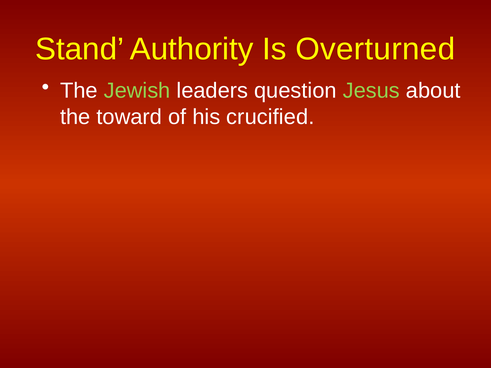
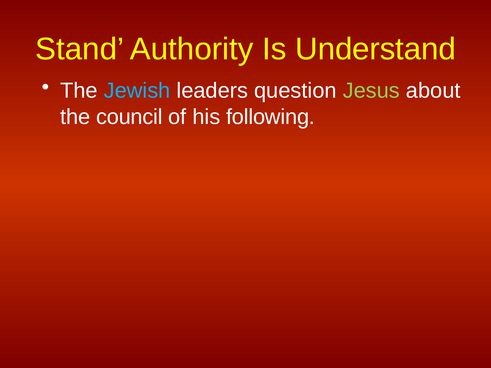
Overturned: Overturned -> Understand
Jewish colour: light green -> light blue
toward: toward -> council
crucified: crucified -> following
